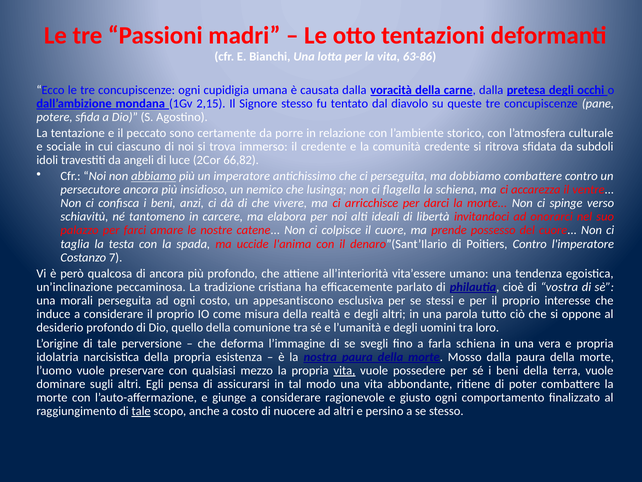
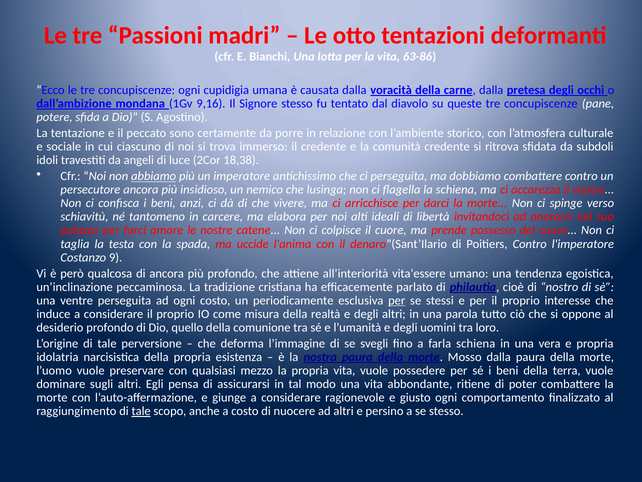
2,15: 2,15 -> 9,16
66,82: 66,82 -> 18,38
7: 7 -> 9
vostra: vostra -> nostro
una morali: morali -> ventre
appesantiscono: appesantiscono -> periodicamente
per at (397, 300) underline: none -> present
vita at (344, 370) underline: present -> none
